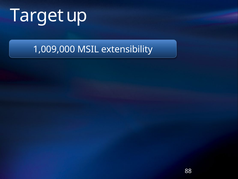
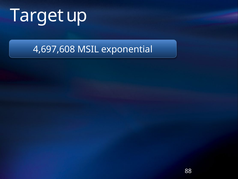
1,009,000: 1,009,000 -> 4,697,608
extensibility: extensibility -> exponential
